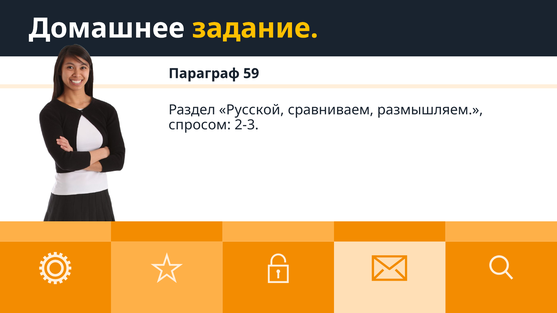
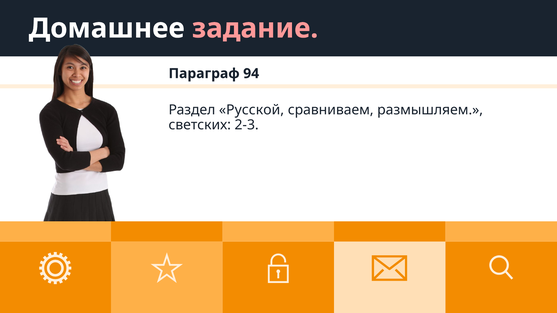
задание colour: yellow -> pink
59: 59 -> 94
спросом: спросом -> светских
